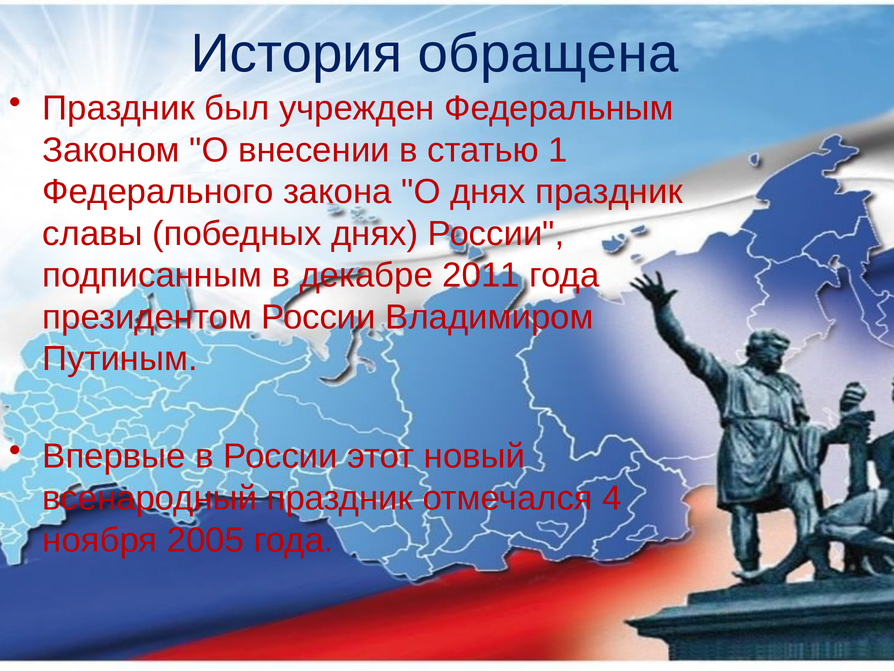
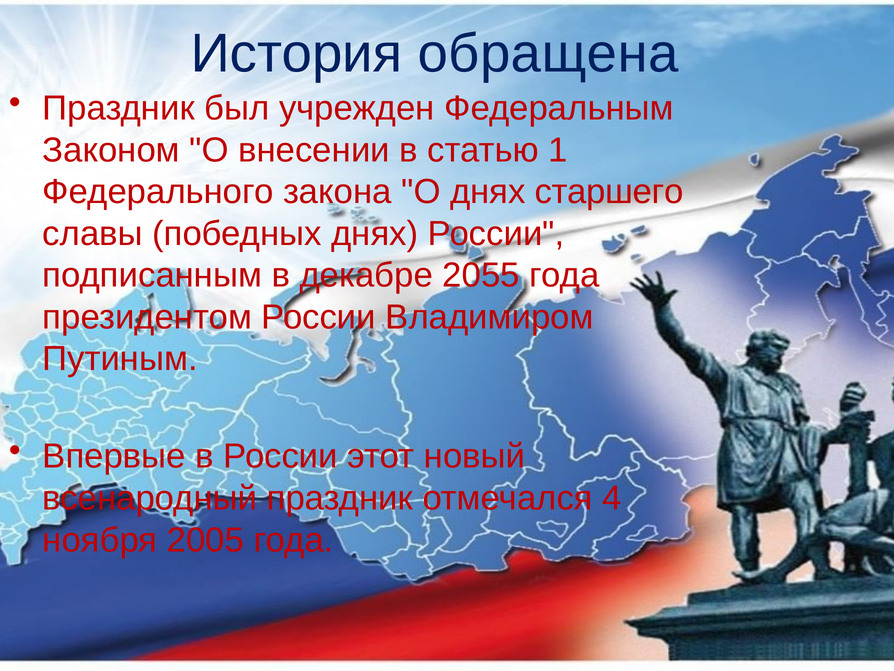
днях праздник: праздник -> старшего
2011: 2011 -> 2055
